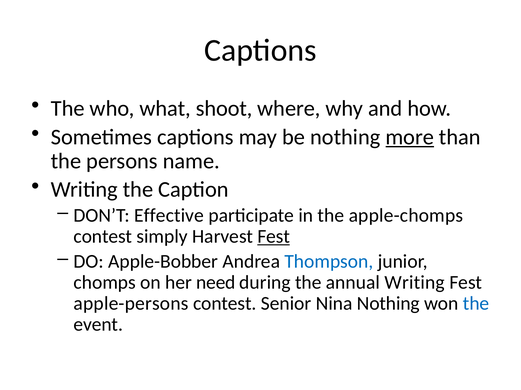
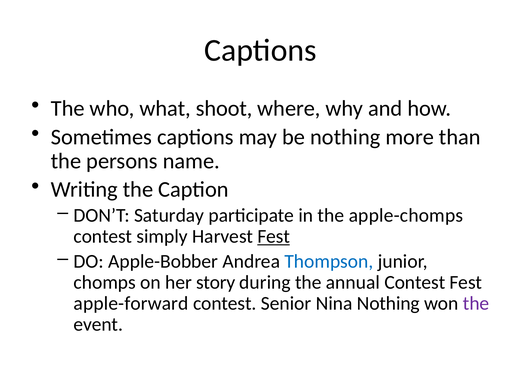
more underline: present -> none
Effective: Effective -> Saturday
need: need -> story
annual Writing: Writing -> Contest
apple-persons: apple-persons -> apple-forward
the at (476, 304) colour: blue -> purple
